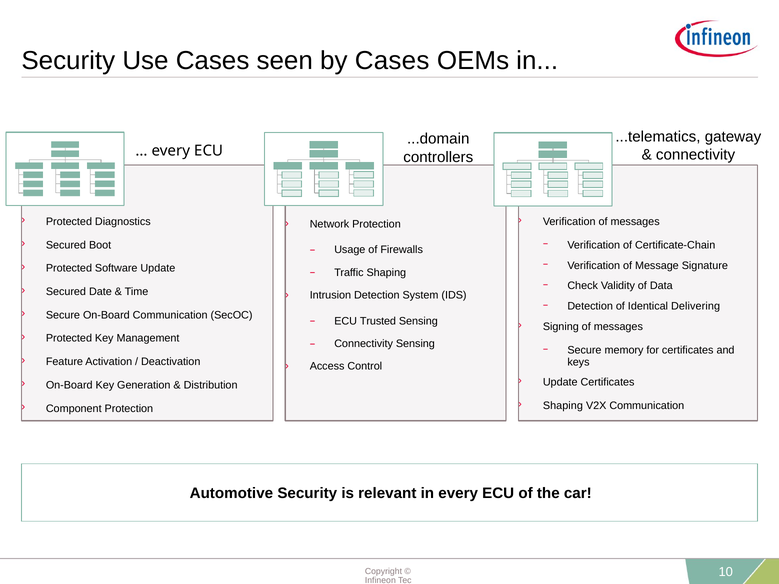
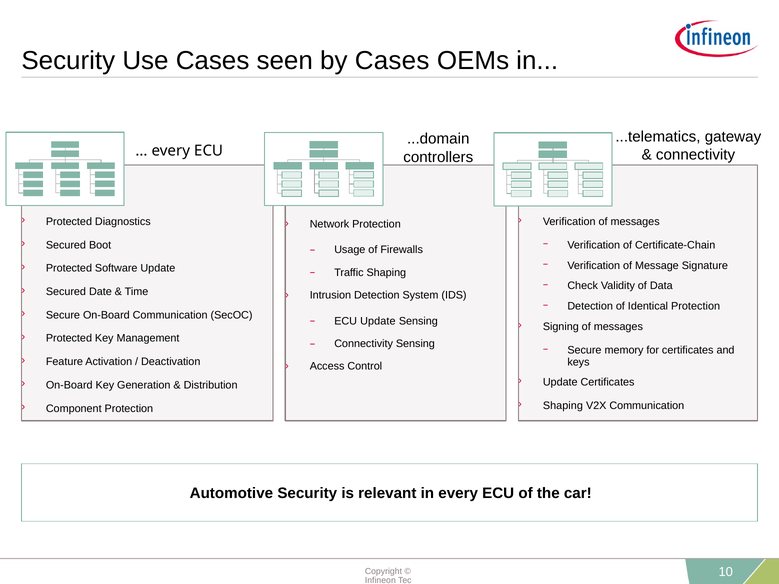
Identical Delivering: Delivering -> Protection
ECU Trusted: Trusted -> Update
